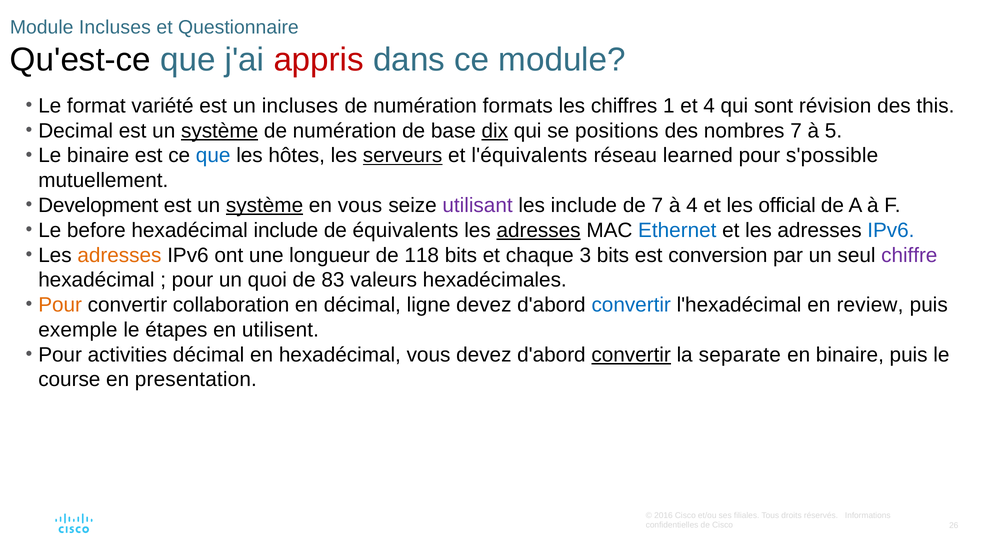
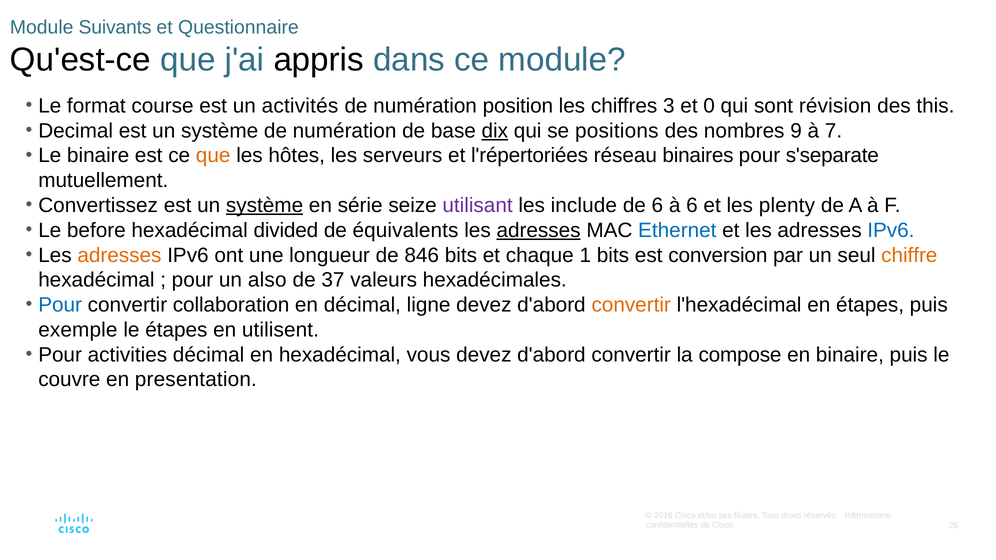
Module Incluses: Incluses -> Suivants
appris colour: red -> black
variété: variété -> course
un incluses: incluses -> activités
formats: formats -> position
1: 1 -> 3
et 4: 4 -> 0
système at (220, 131) underline: present -> none
nombres 7: 7 -> 9
5: 5 -> 7
que at (213, 156) colour: blue -> orange
serveurs underline: present -> none
l'équivalents: l'équivalents -> l'répertoriées
learned: learned -> binaires
s'possible: s'possible -> s'separate
Development: Development -> Convertissez
en vous: vous -> série
de 7: 7 -> 6
à 4: 4 -> 6
official: official -> plenty
hexadécimal include: include -> divided
118: 118 -> 846
3: 3 -> 1
chiffre colour: purple -> orange
quoi: quoi -> also
83: 83 -> 37
Pour at (60, 305) colour: orange -> blue
convertir at (631, 305) colour: blue -> orange
en review: review -> étapes
convertir at (631, 355) underline: present -> none
separate: separate -> compose
course: course -> couvre
